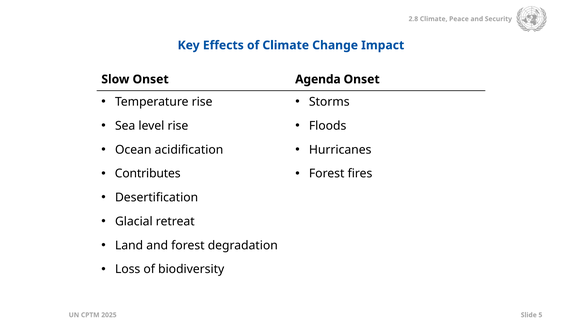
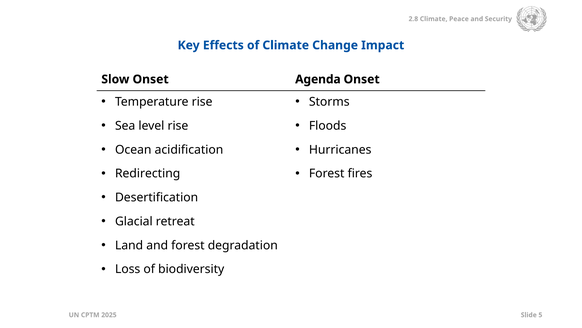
Contributes: Contributes -> Redirecting
